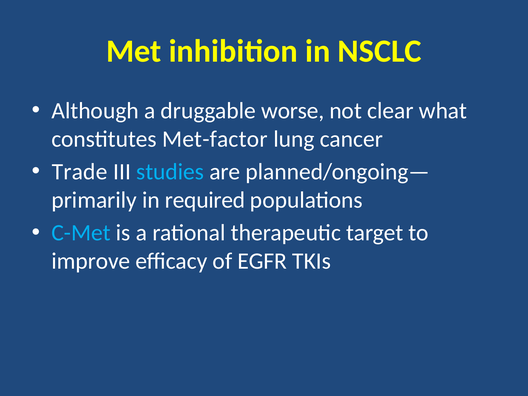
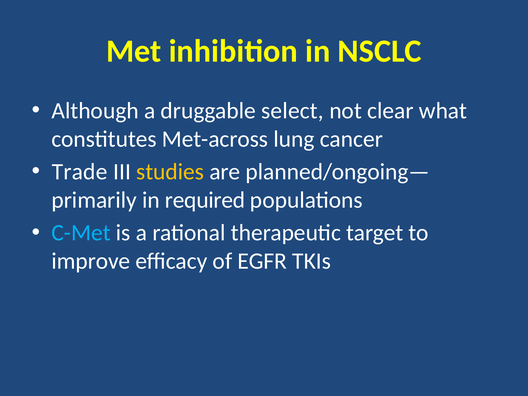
worse: worse -> select
Met-factor: Met-factor -> Met-across
studies colour: light blue -> yellow
